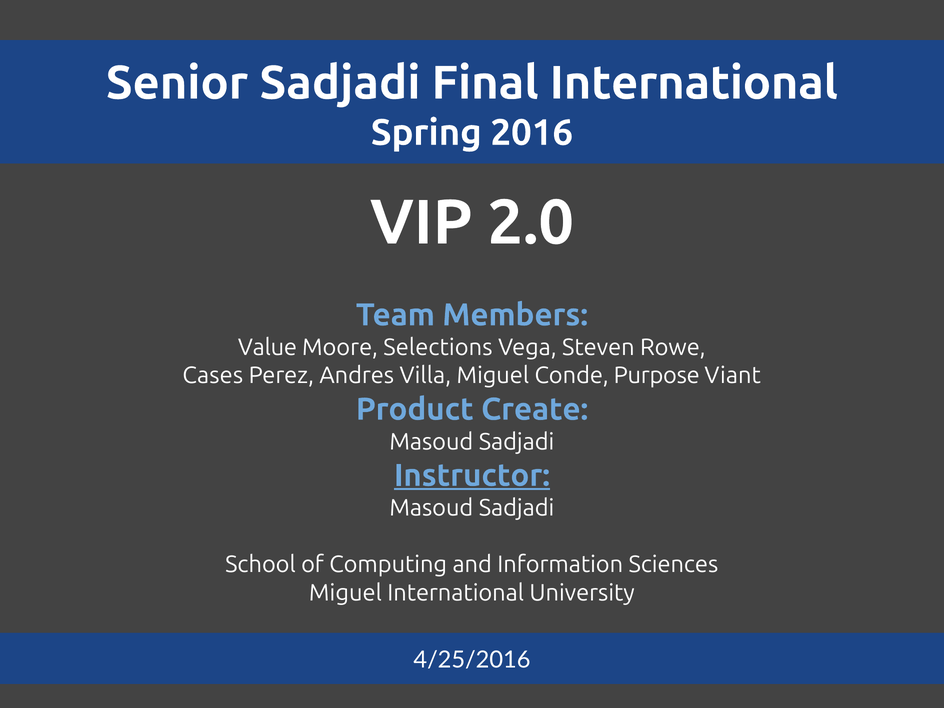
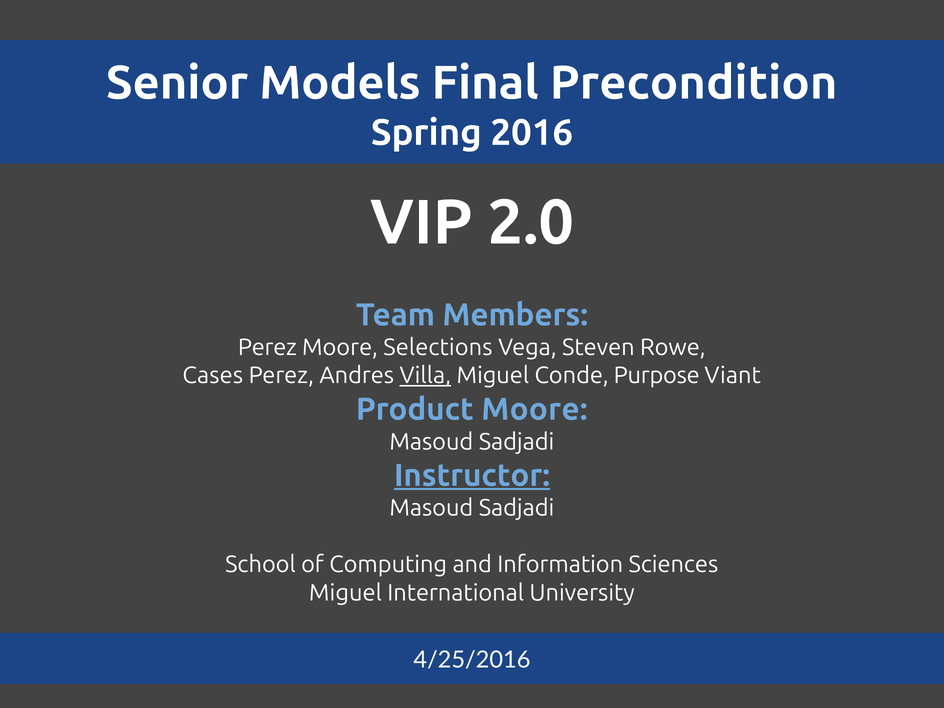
Senior Sadjadi: Sadjadi -> Models
Final International: International -> Precondition
Value at (267, 347): Value -> Perez
Villa underline: none -> present
Product Create: Create -> Moore
